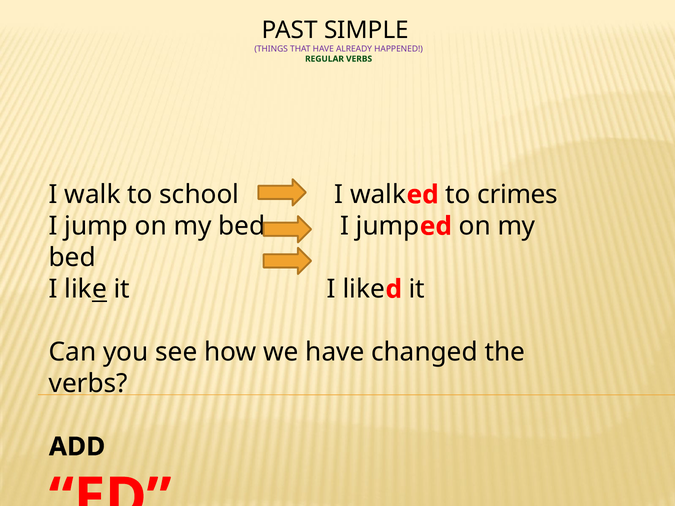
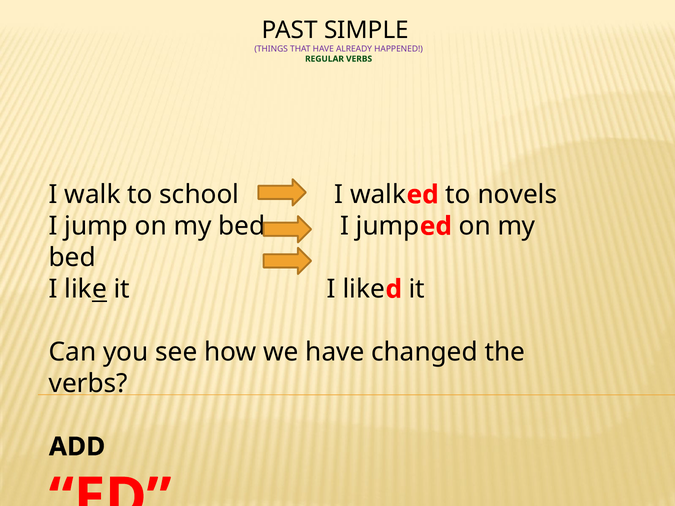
crimes: crimes -> novels
